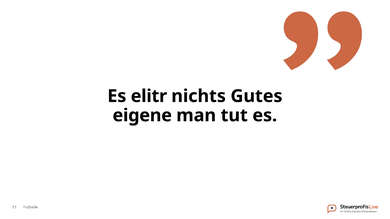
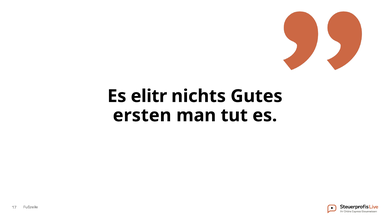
eigene: eigene -> ersten
